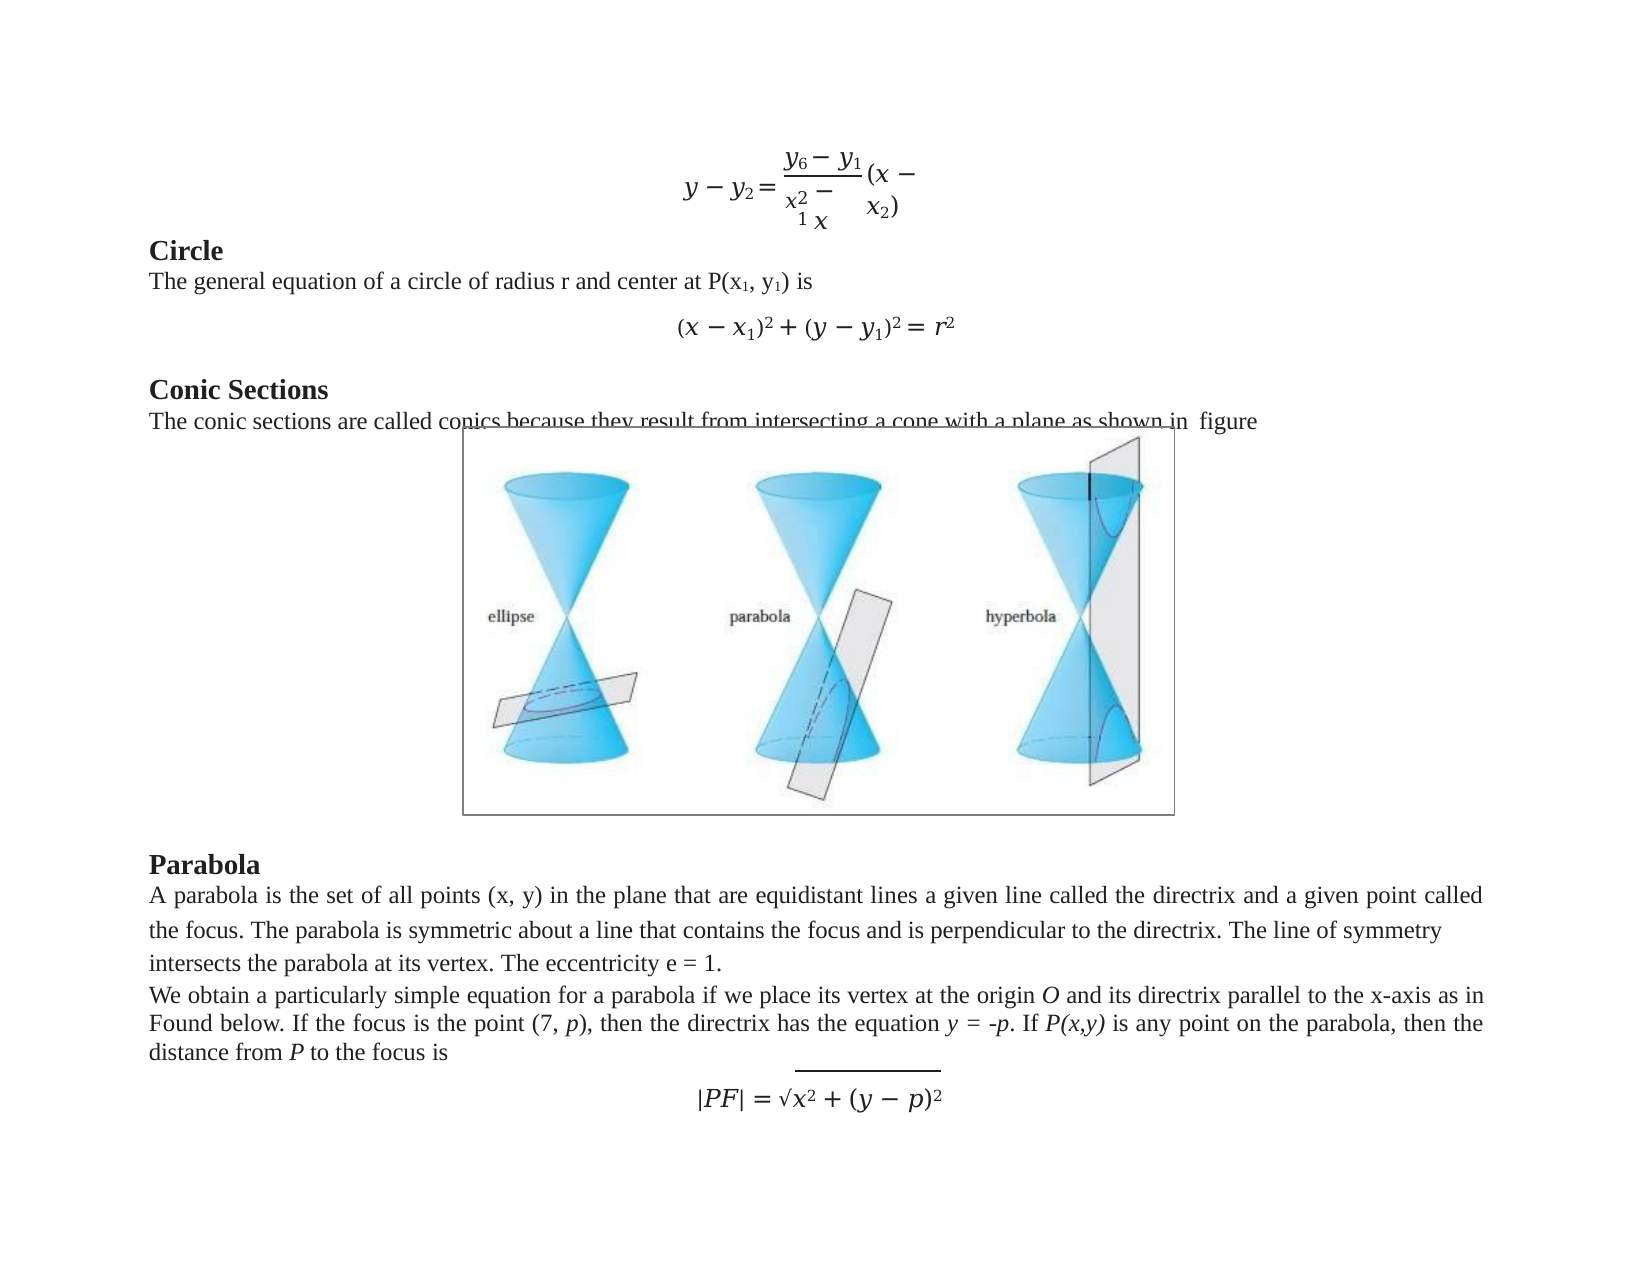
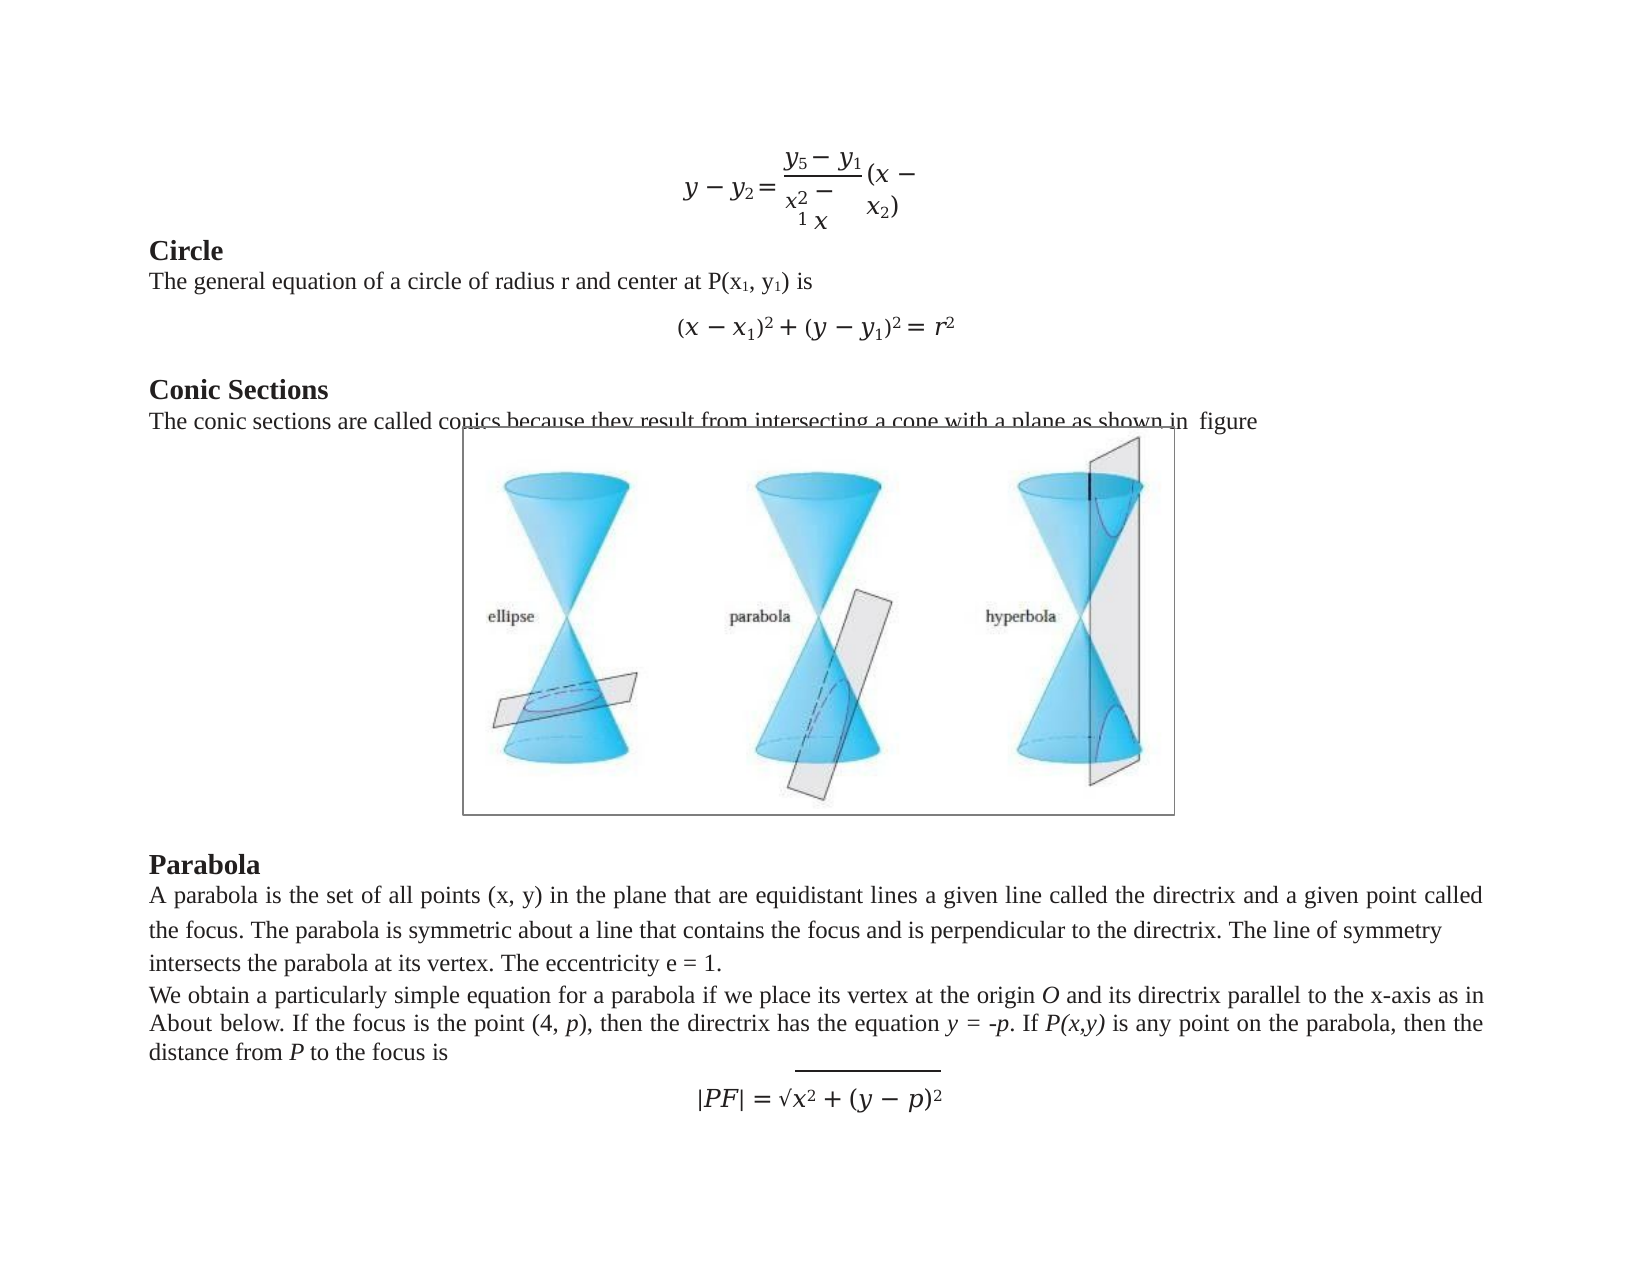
6: 6 -> 5
Found at (181, 1023): Found -> About
7: 7 -> 4
